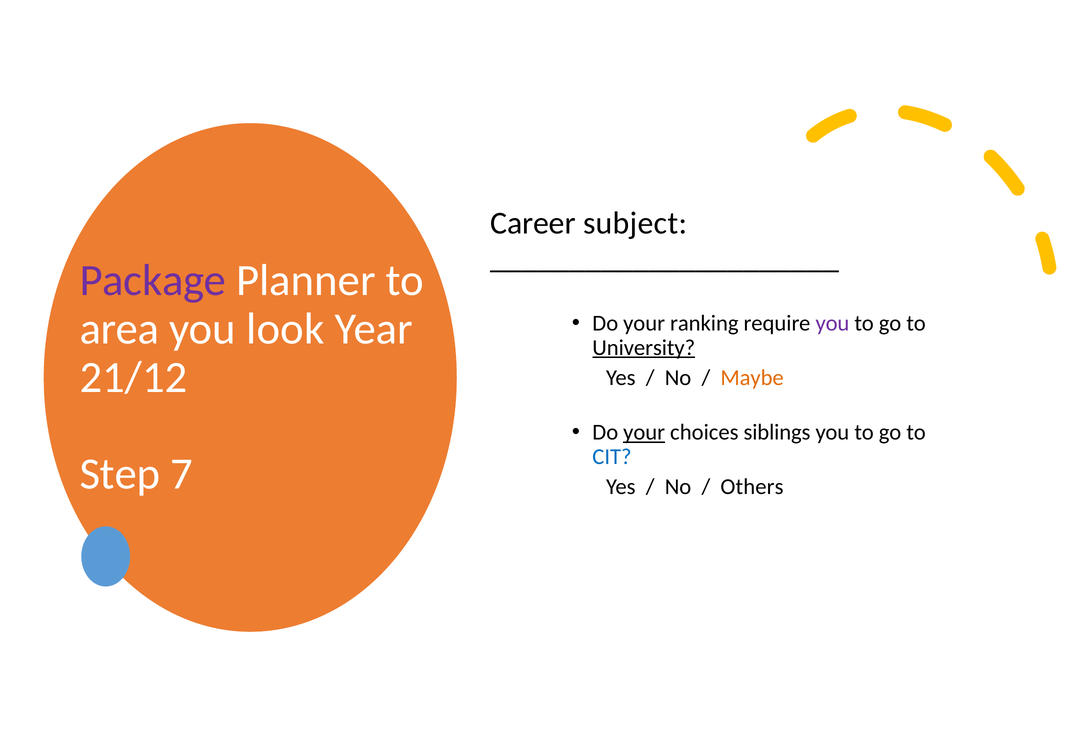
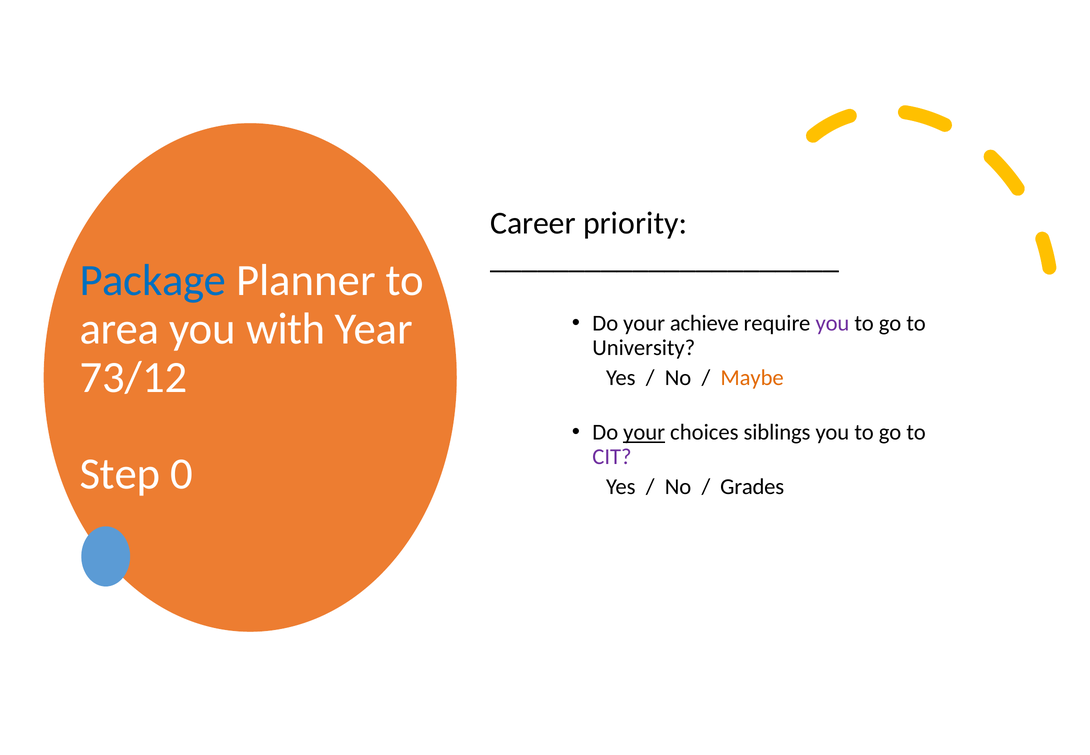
subject: subject -> priority
Package colour: purple -> blue
look: look -> with
ranking: ranking -> achieve
University underline: present -> none
21/12: 21/12 -> 73/12
CIT colour: blue -> purple
7: 7 -> 0
Others: Others -> Grades
